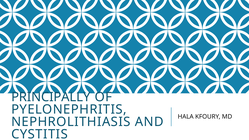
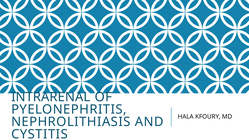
PRINCIPALLY: PRINCIPALLY -> INTRARENAL
